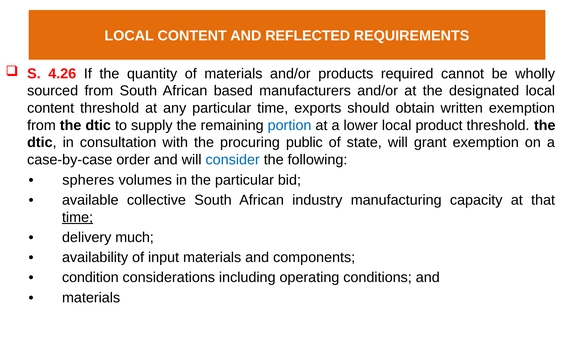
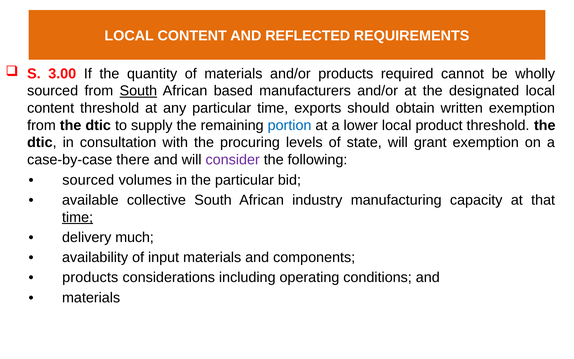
4.26: 4.26 -> 3.00
South at (138, 91) underline: none -> present
public: public -> levels
order: order -> there
consider colour: blue -> purple
spheres at (88, 180): spheres -> sourced
condition at (90, 277): condition -> products
